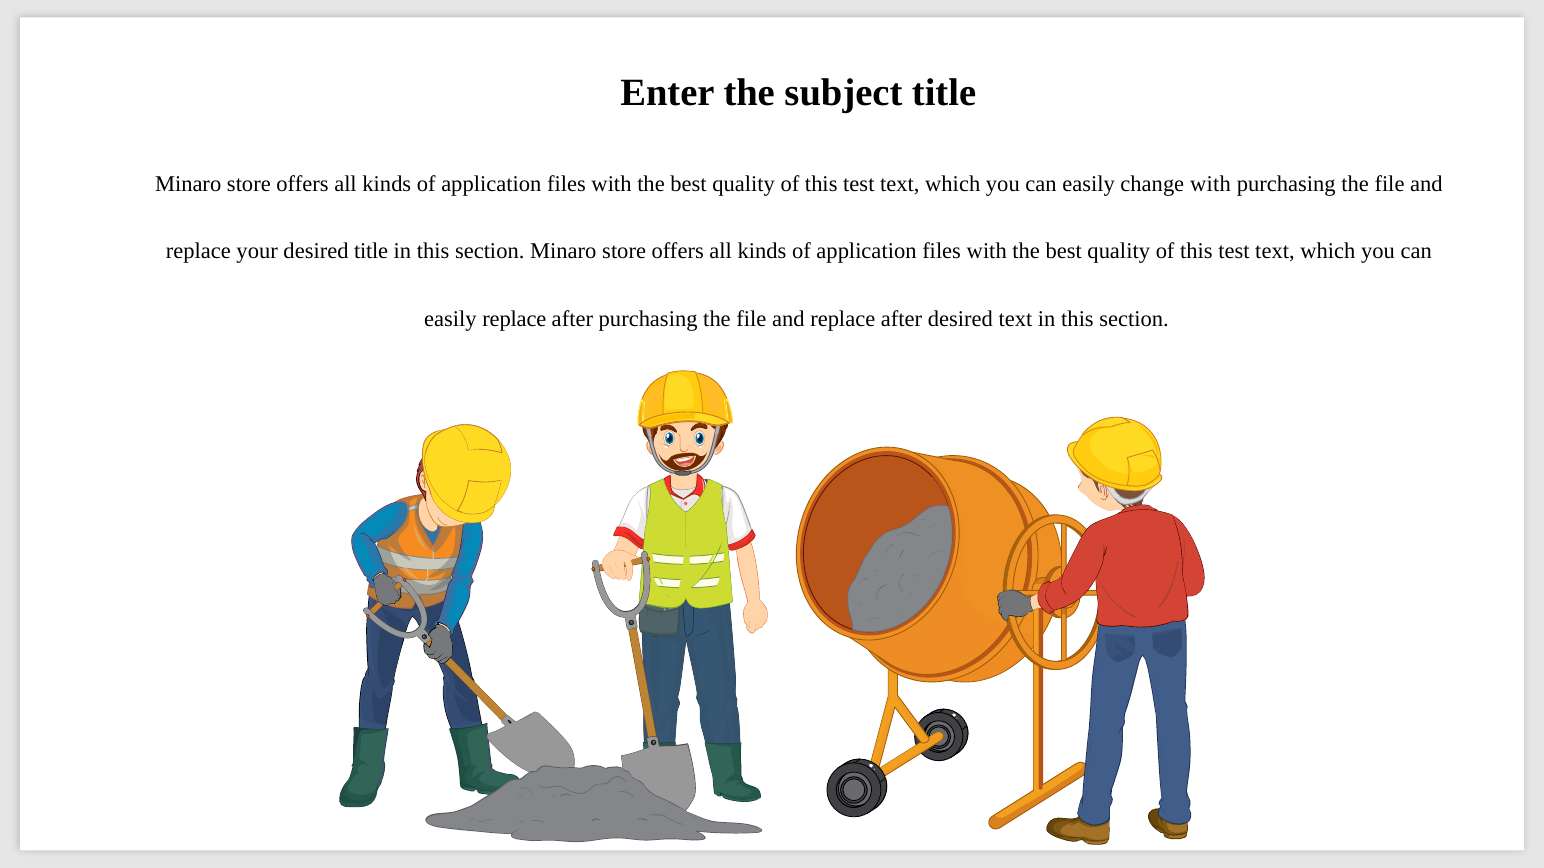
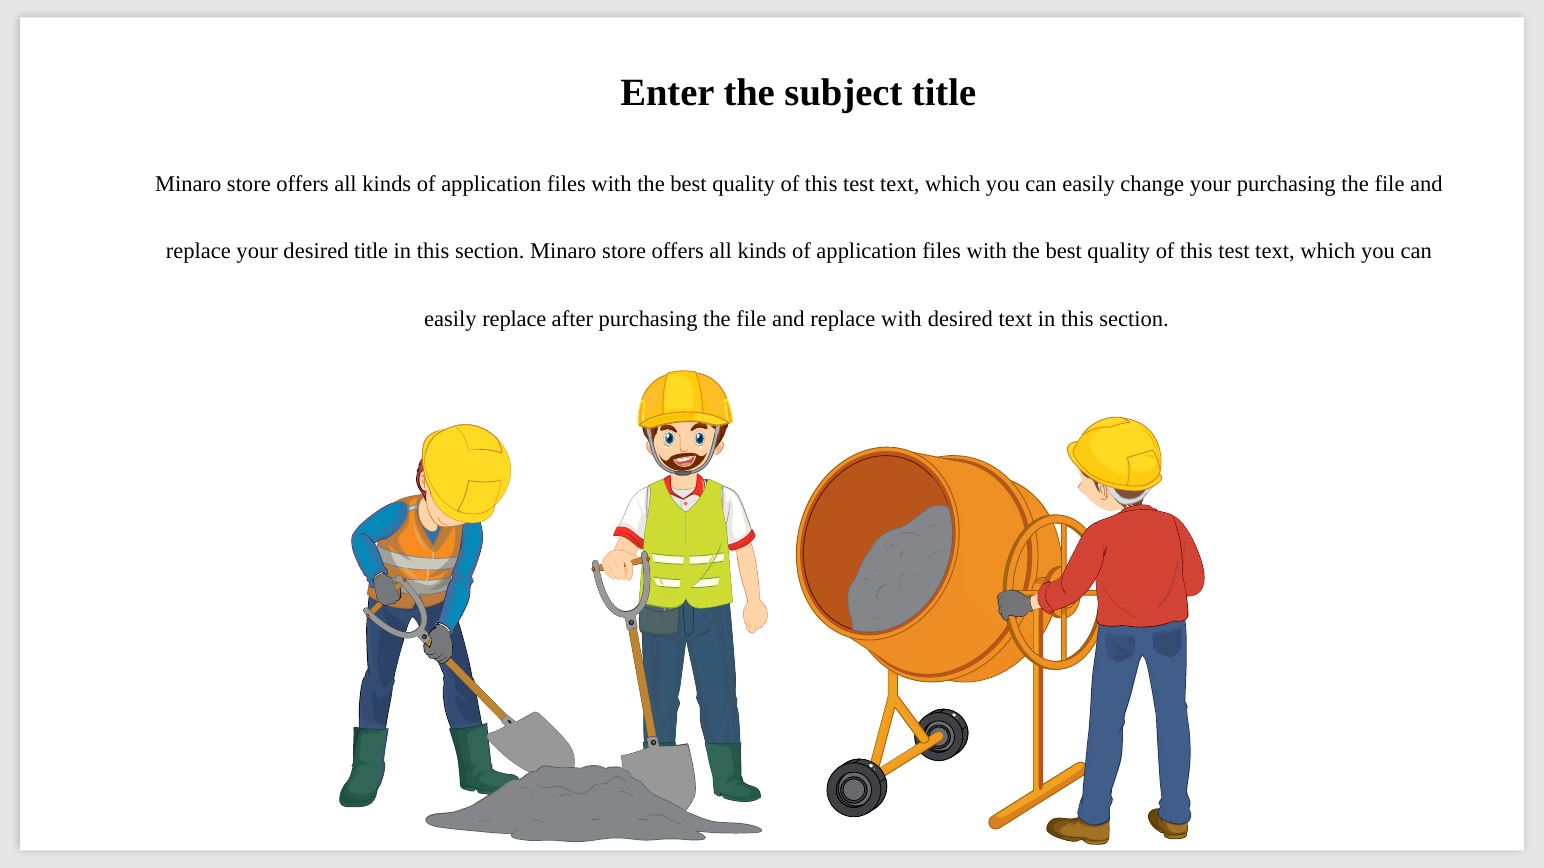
change with: with -> your
and replace after: after -> with
